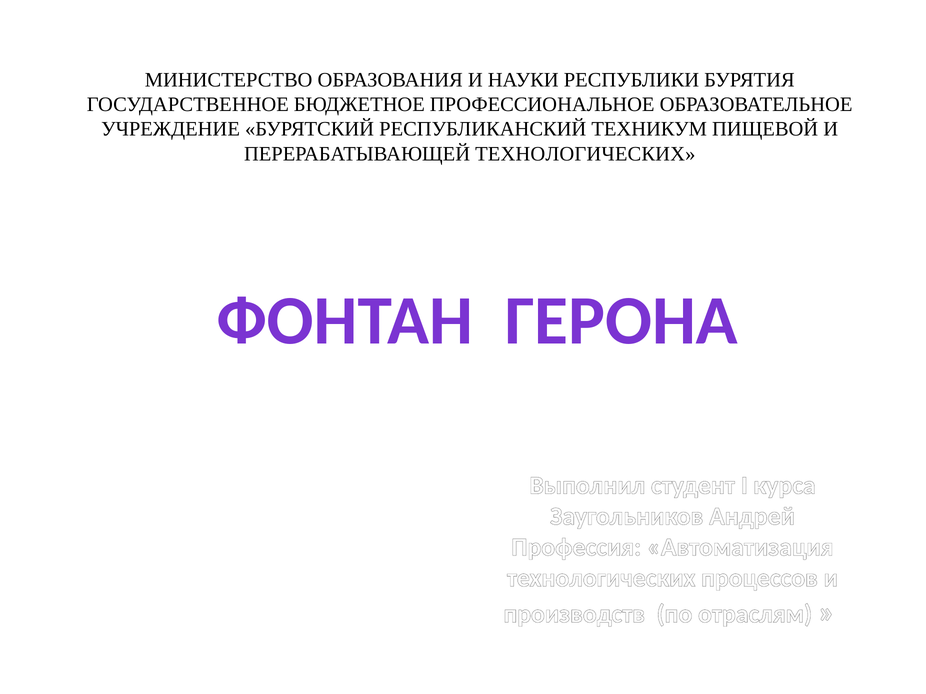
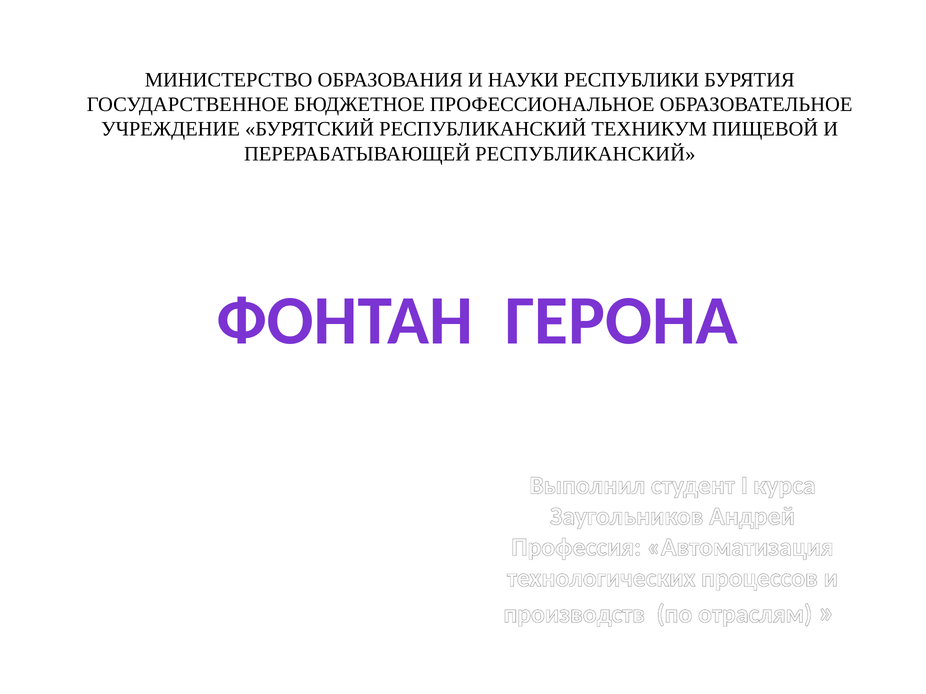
ПЕРЕРАБАТЫВАЮЩЕЙ ТЕХНОЛОГИЧЕСКИХ: ТЕХНОЛОГИЧЕСКИХ -> РЕСПУБЛИКАНСКИЙ
